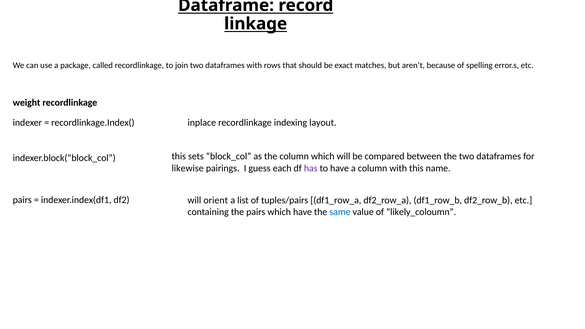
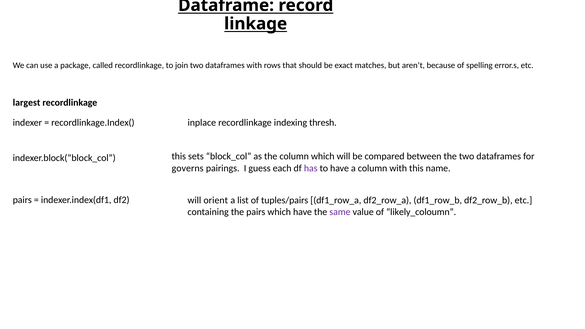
weight: weight -> largest
layout: layout -> thresh
likewise: likewise -> governs
same colour: blue -> purple
